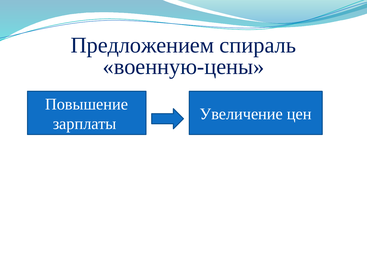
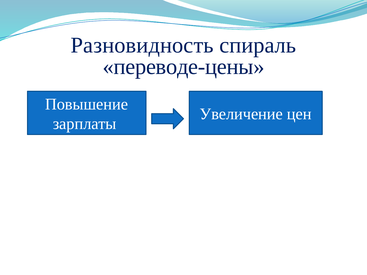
Предложением: Предложением -> Разновидность
военную-цены: военную-цены -> переводе-цены
